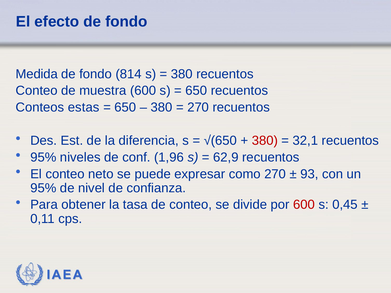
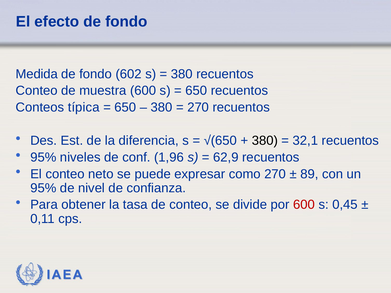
814: 814 -> 602
estas: estas -> típica
380 at (265, 141) colour: red -> black
93: 93 -> 89
